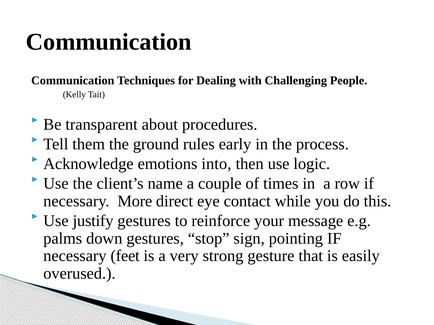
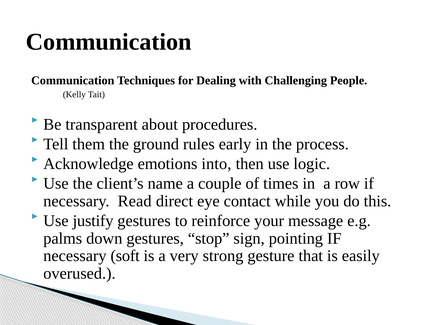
More: More -> Read
feet: feet -> soft
